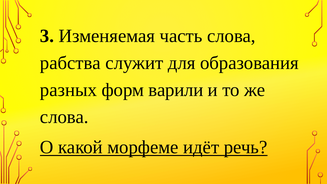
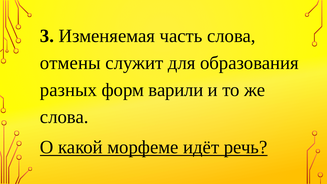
рабства: рабства -> отмены
